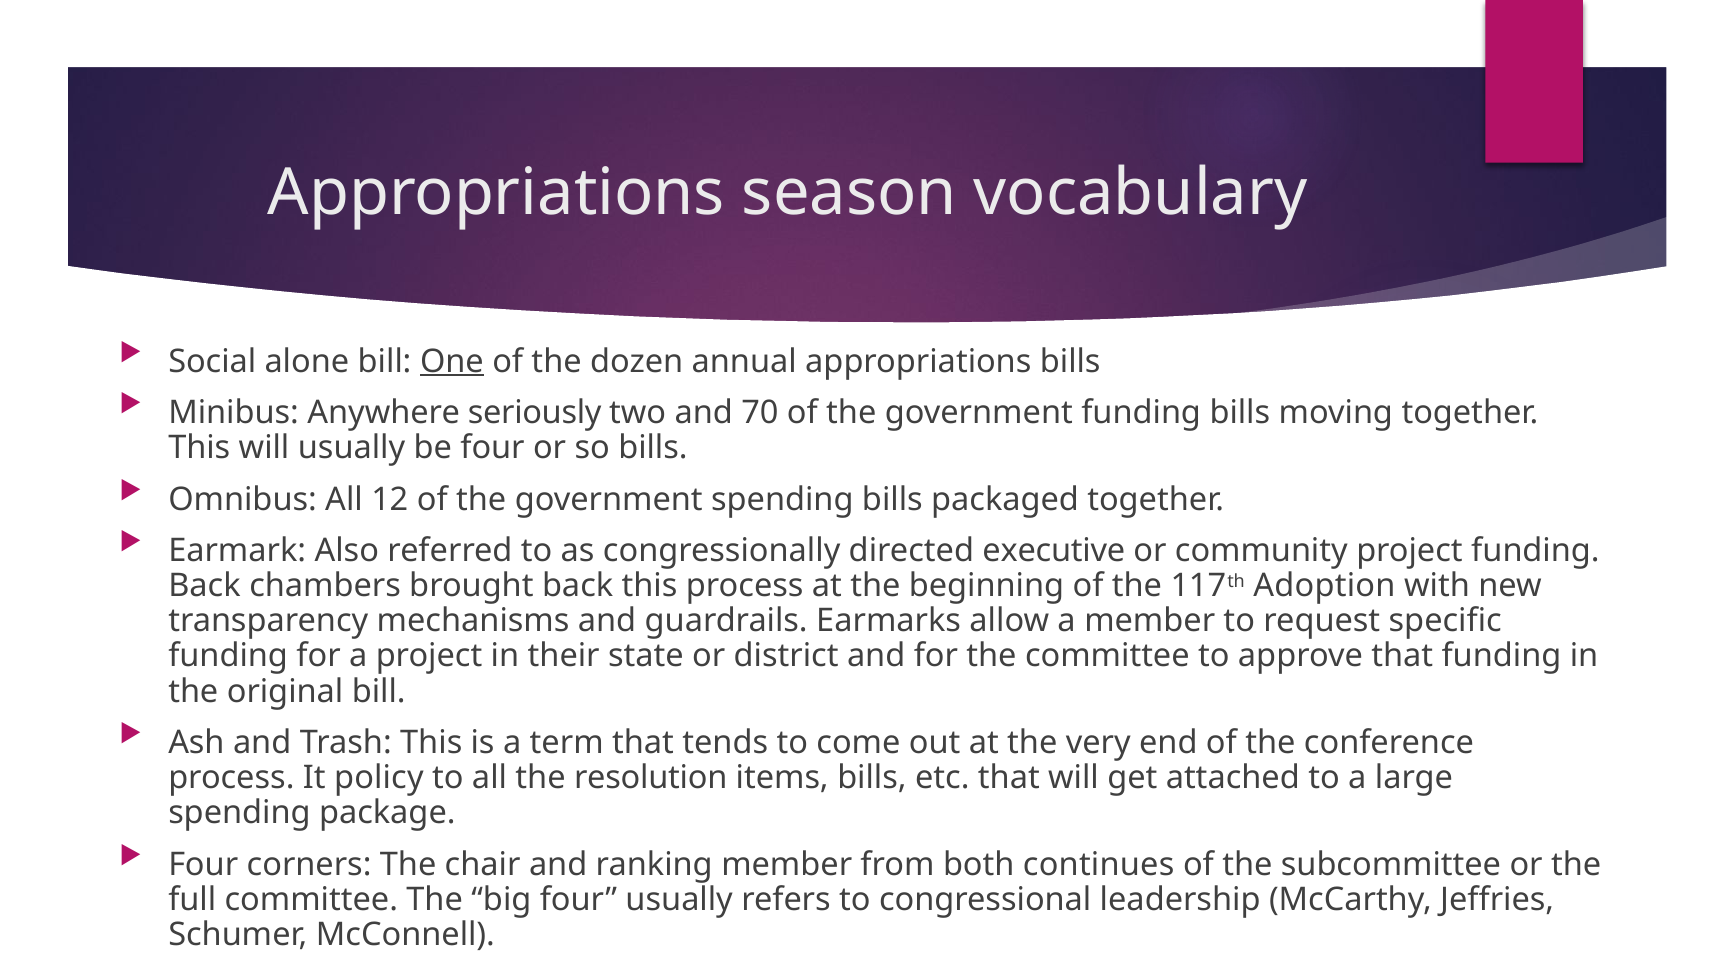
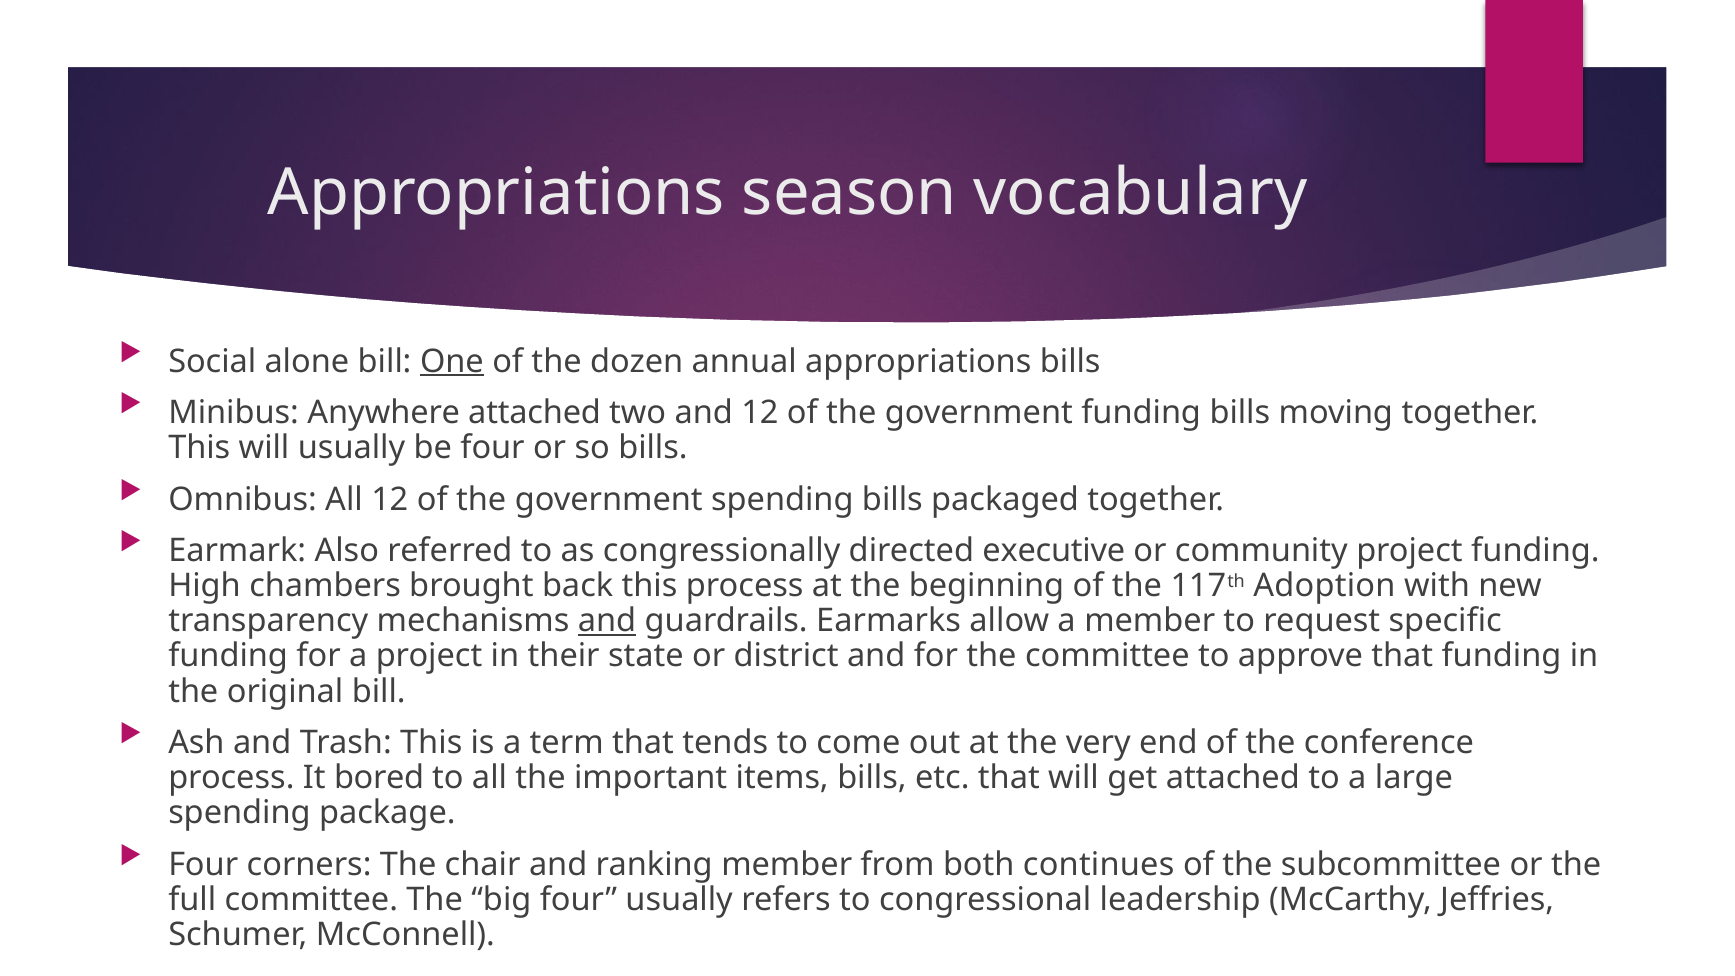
Anywhere seriously: seriously -> attached
and 70: 70 -> 12
Back at (205, 586): Back -> High
and at (607, 621) underline: none -> present
policy: policy -> bored
resolution: resolution -> important
